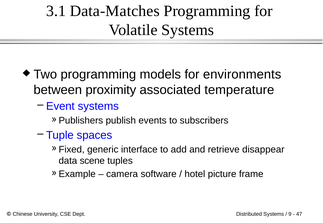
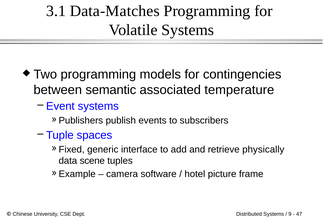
environments: environments -> contingencies
proximity: proximity -> semantic
disappear: disappear -> physically
